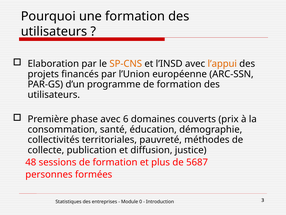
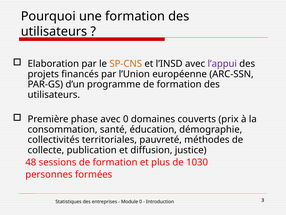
l’appui colour: orange -> purple
avec 6: 6 -> 0
5687: 5687 -> 1030
